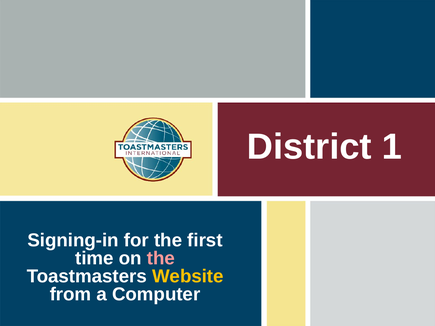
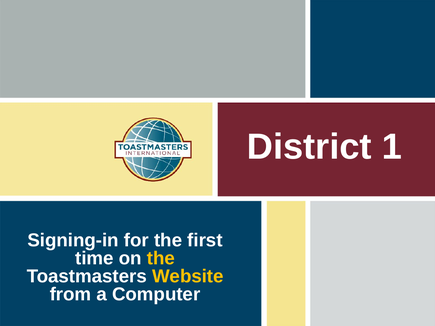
the at (161, 258) colour: pink -> yellow
